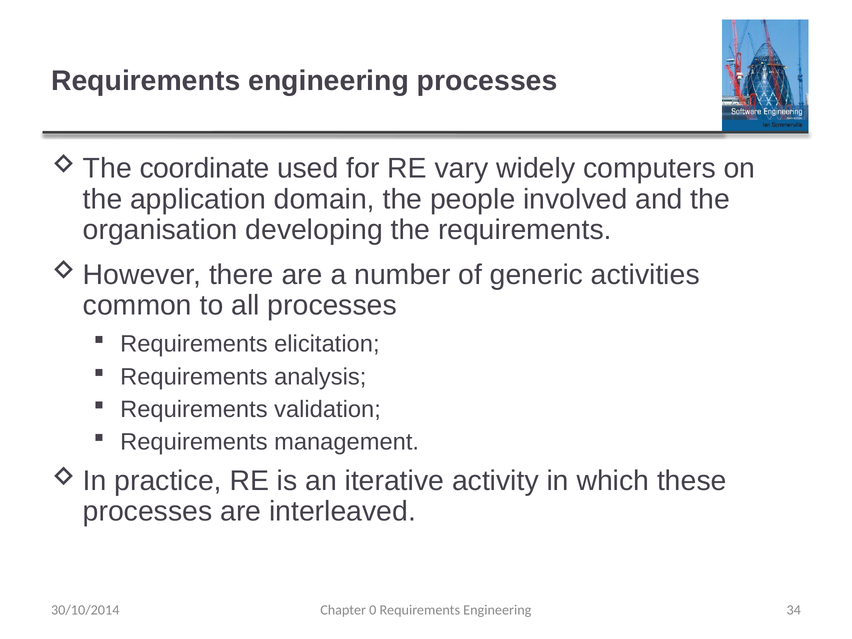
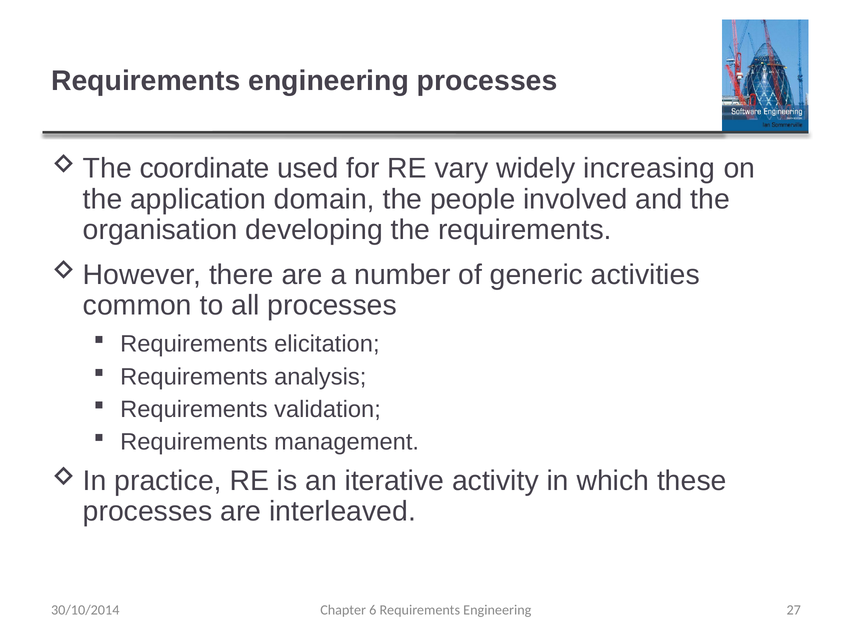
computers: computers -> increasing
0: 0 -> 6
34: 34 -> 27
